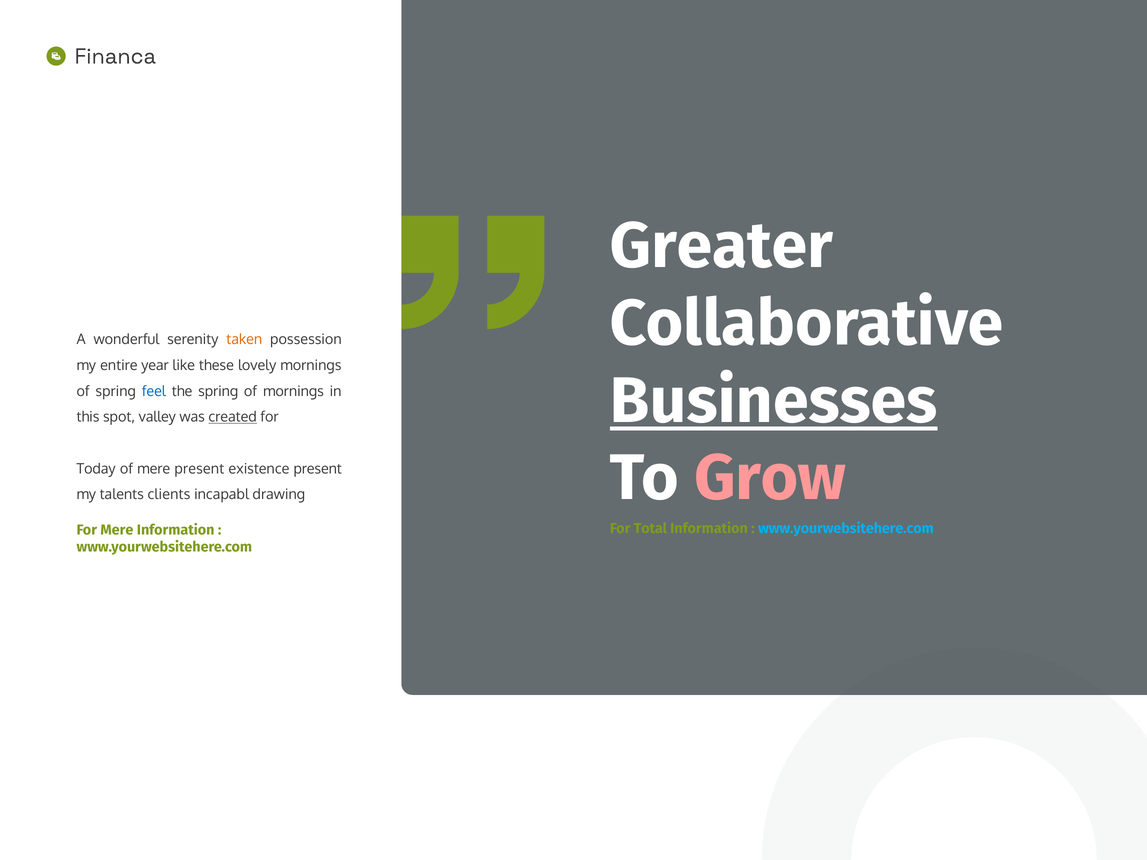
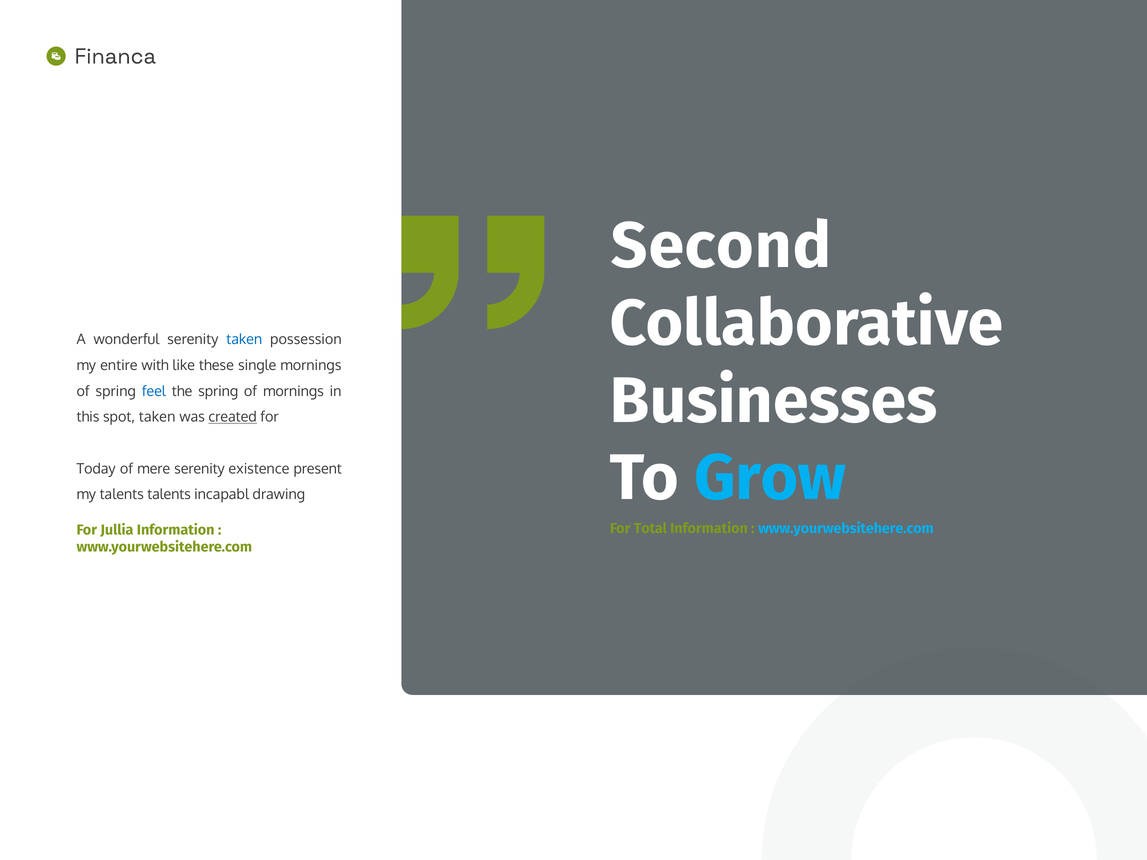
Greater: Greater -> Second
taken at (244, 340) colour: orange -> blue
year: year -> with
lovely: lovely -> single
Businesses underline: present -> none
spot valley: valley -> taken
Grow colour: pink -> light blue
mere present: present -> serenity
talents clients: clients -> talents
For Mere: Mere -> Jullia
